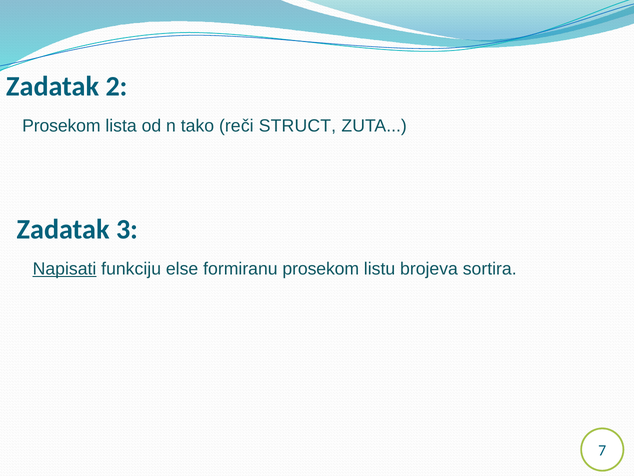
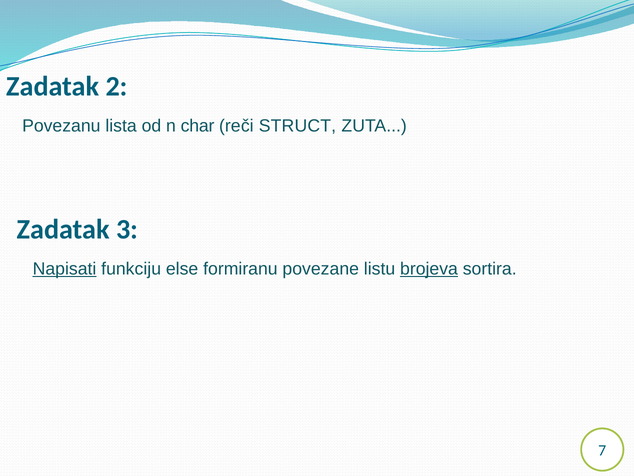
Prosekom at (61, 126): Prosekom -> Povezanu
tako: tako -> char
formiranu prosekom: prosekom -> povezane
brojeva underline: none -> present
